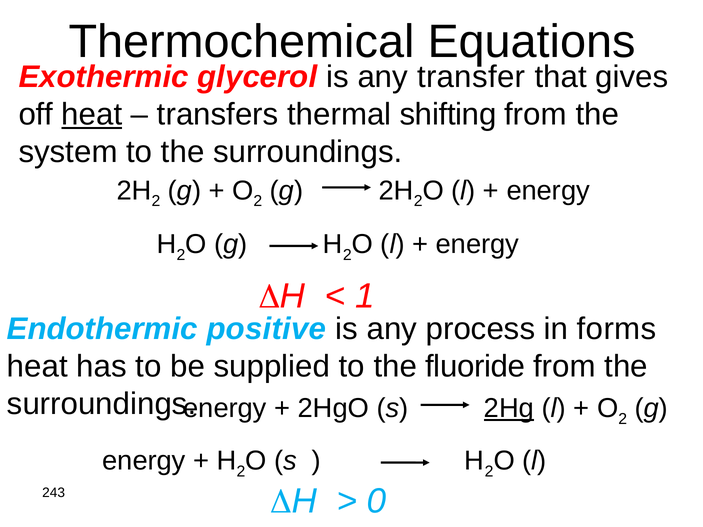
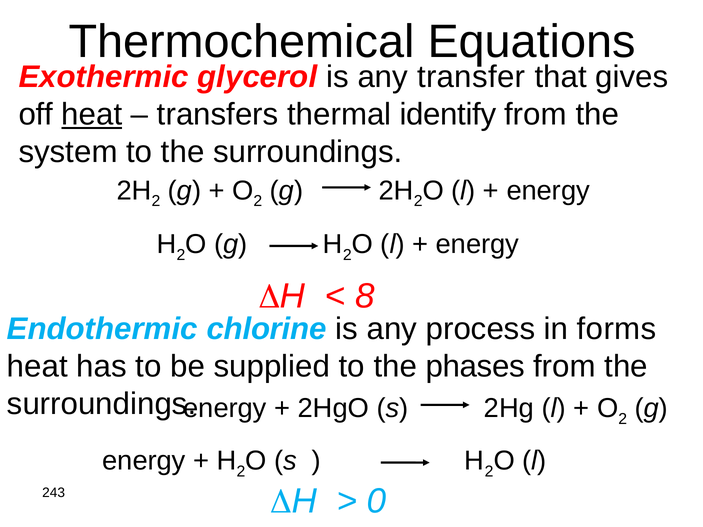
shifting: shifting -> identify
1: 1 -> 8
positive: positive -> chlorine
fluoride: fluoride -> phases
2Hg underline: present -> none
